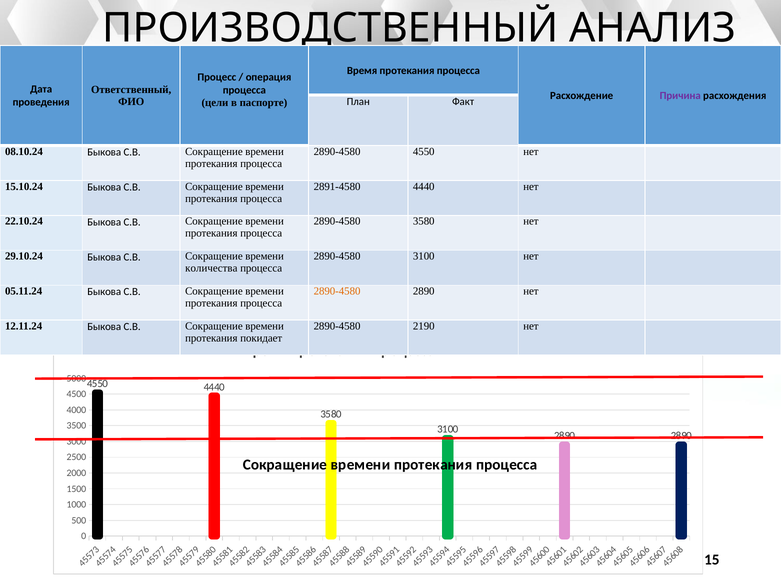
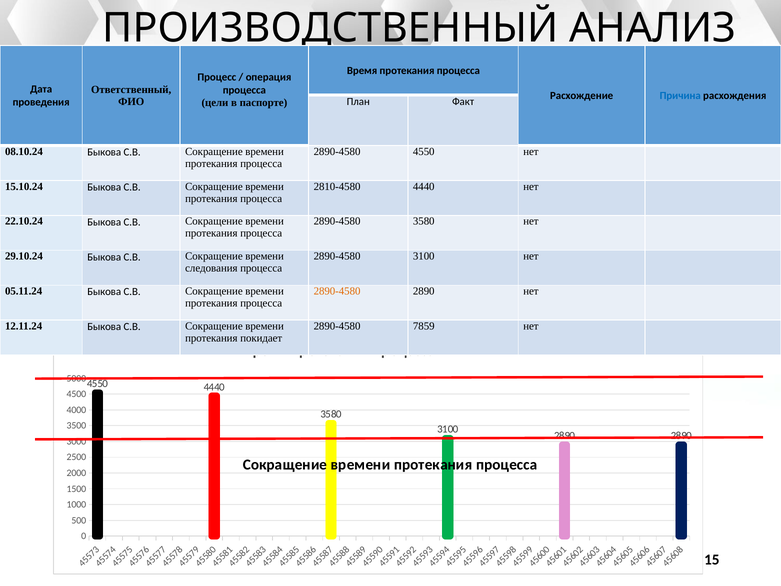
Причина colour: purple -> blue
2891-4580: 2891-4580 -> 2810-4580
количества: количества -> следования
2190: 2190 -> 7859
